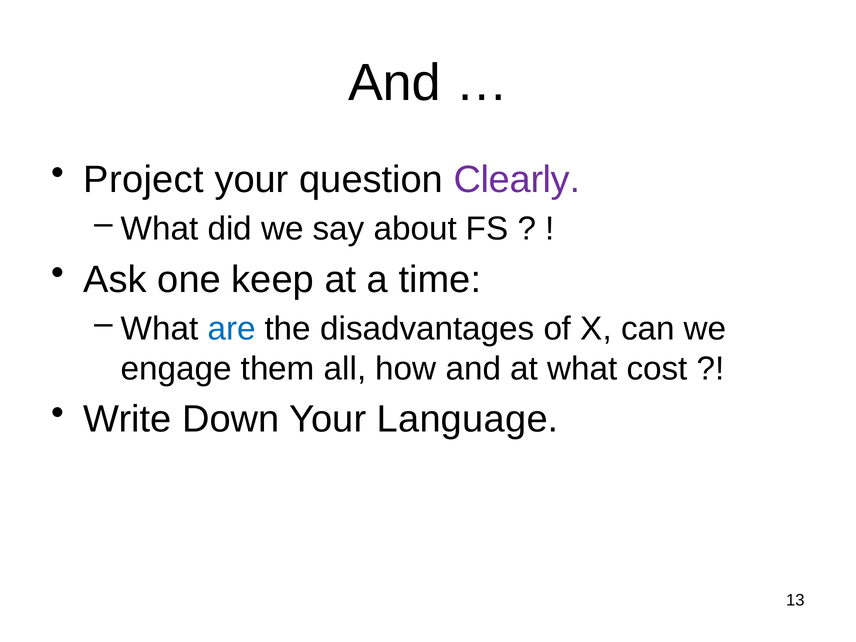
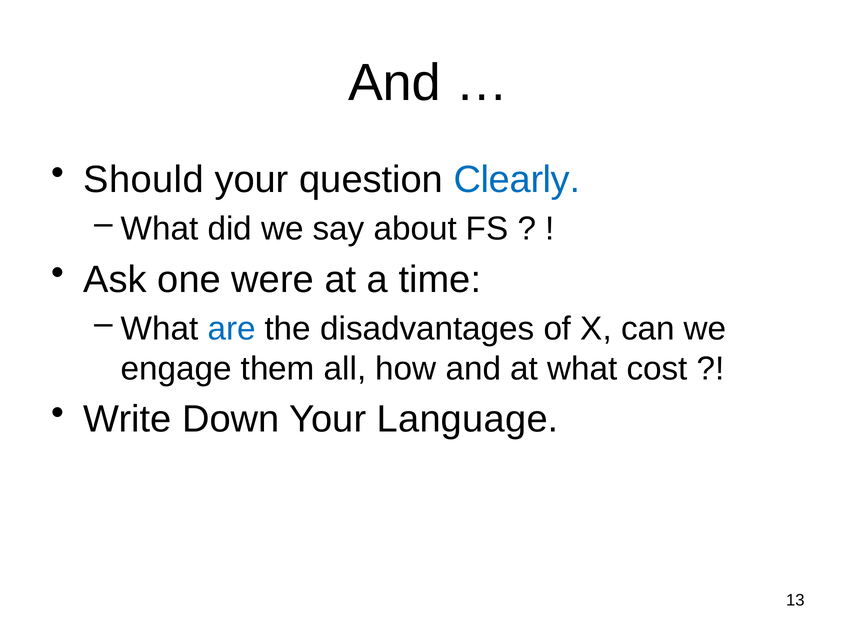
Project: Project -> Should
Clearly colour: purple -> blue
keep: keep -> were
